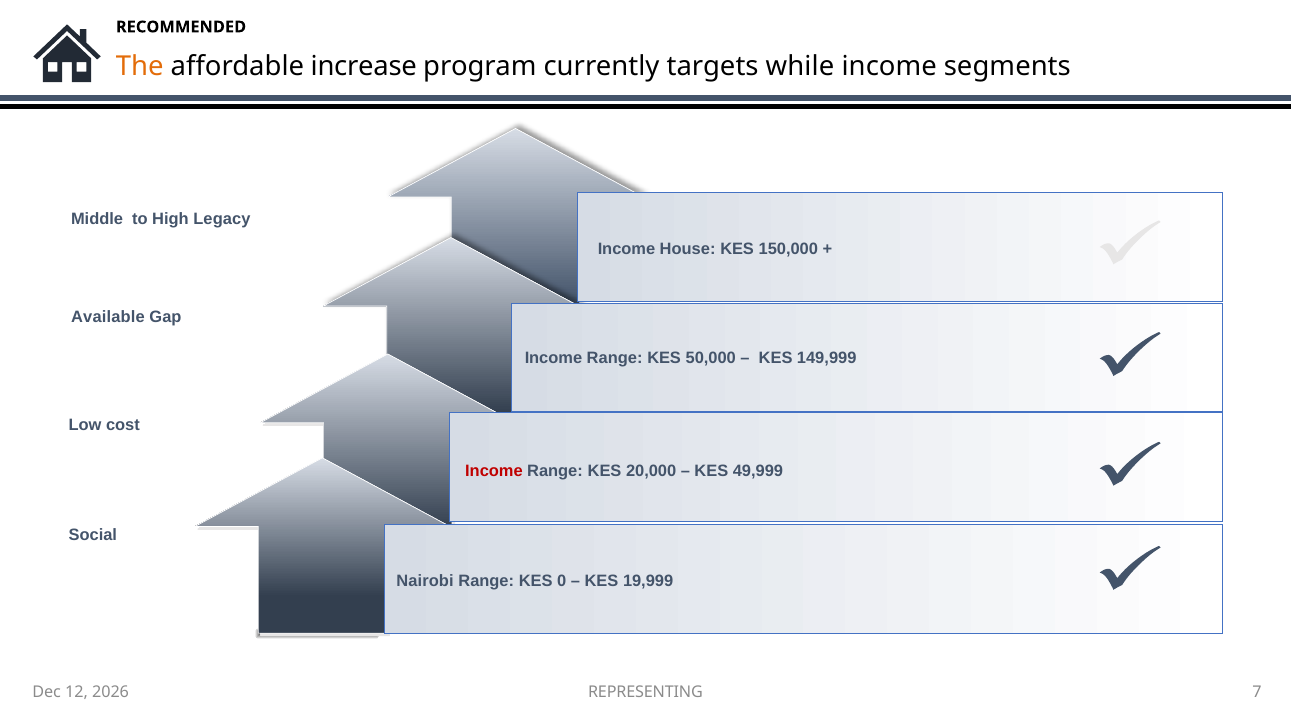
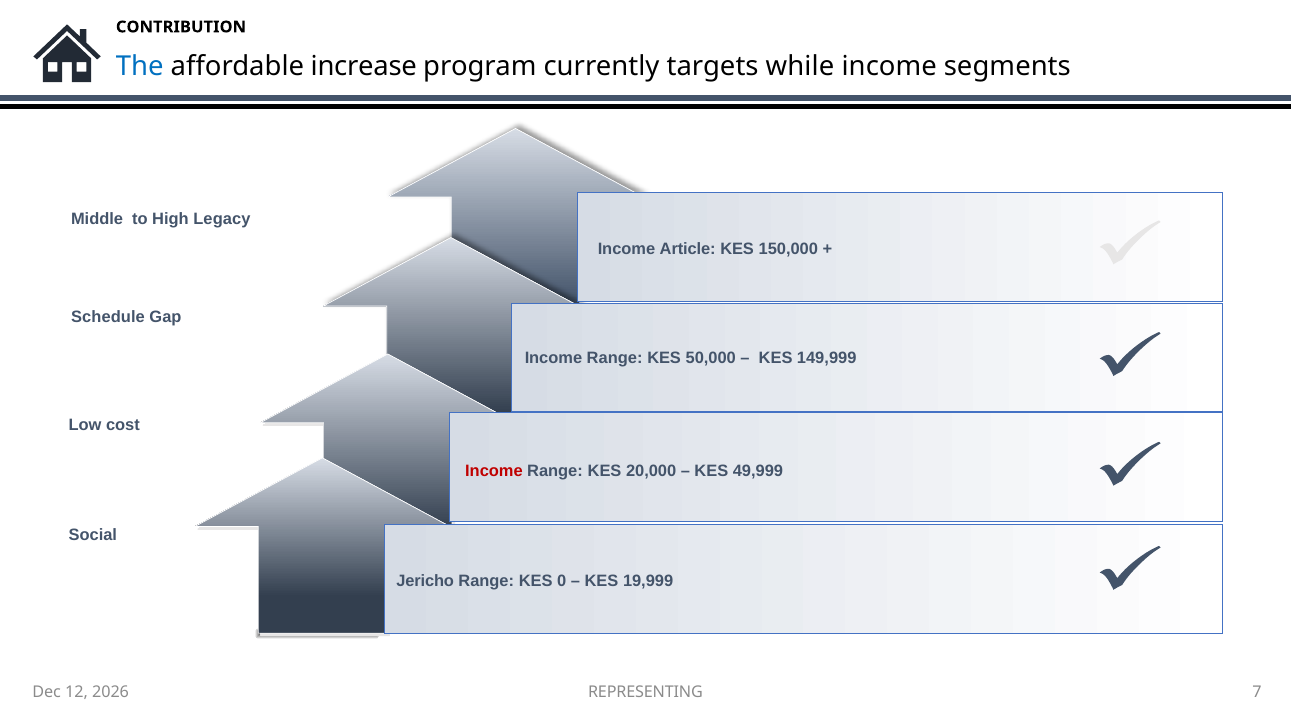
RECOMMENDED: RECOMMENDED -> CONTRIBUTION
The colour: orange -> blue
House: House -> Article
Available: Available -> Schedule
Nairobi: Nairobi -> Jericho
